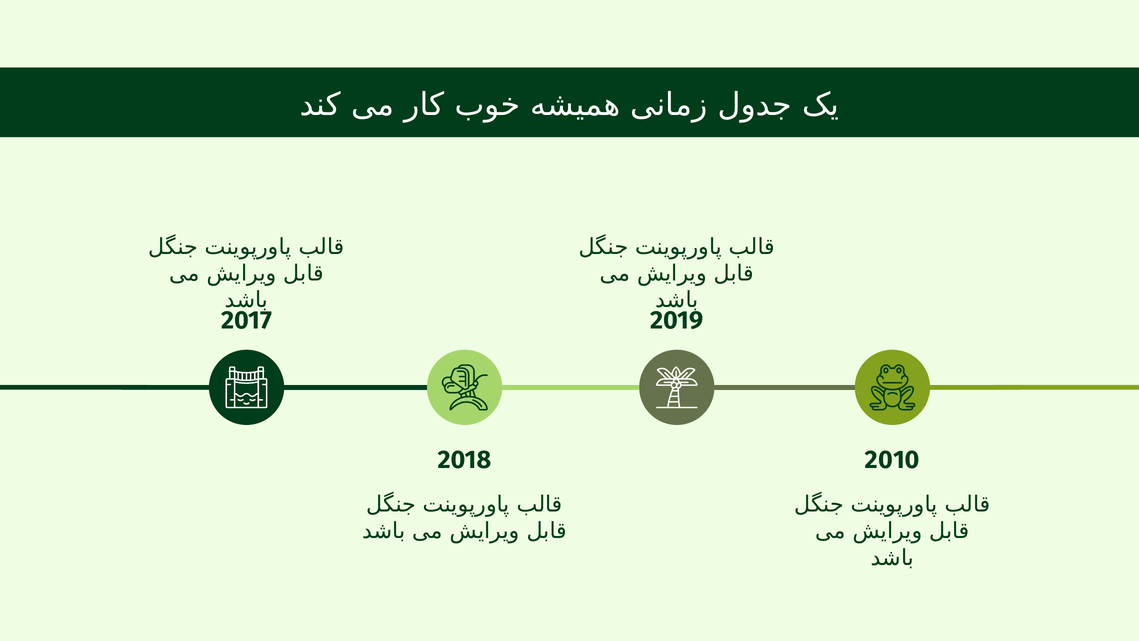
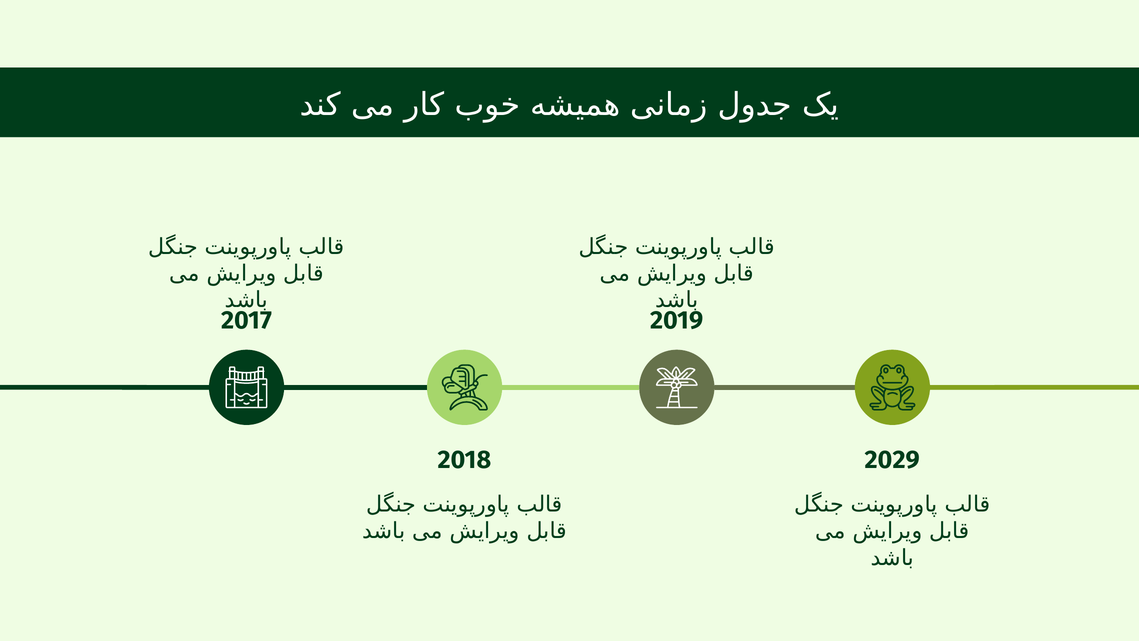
2010: 2010 -> 2029
